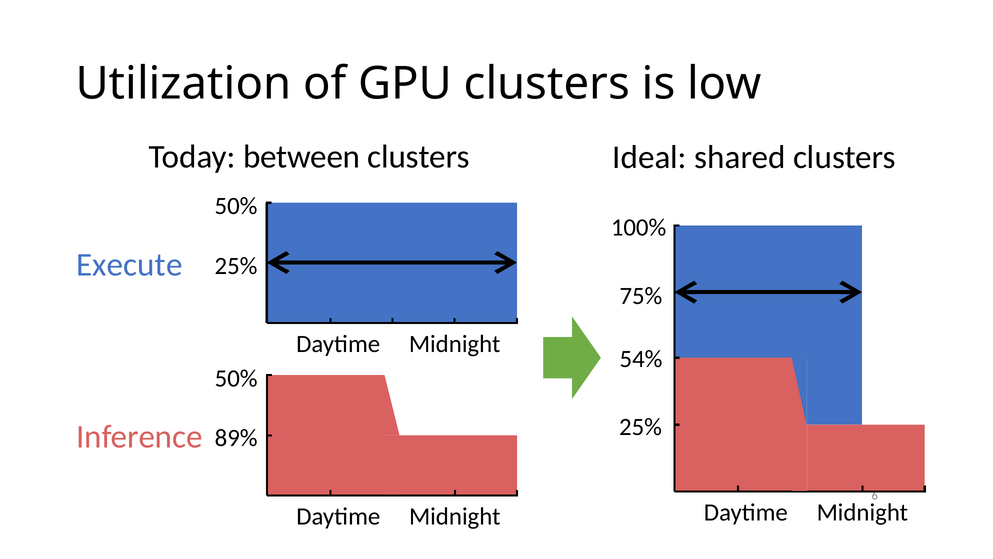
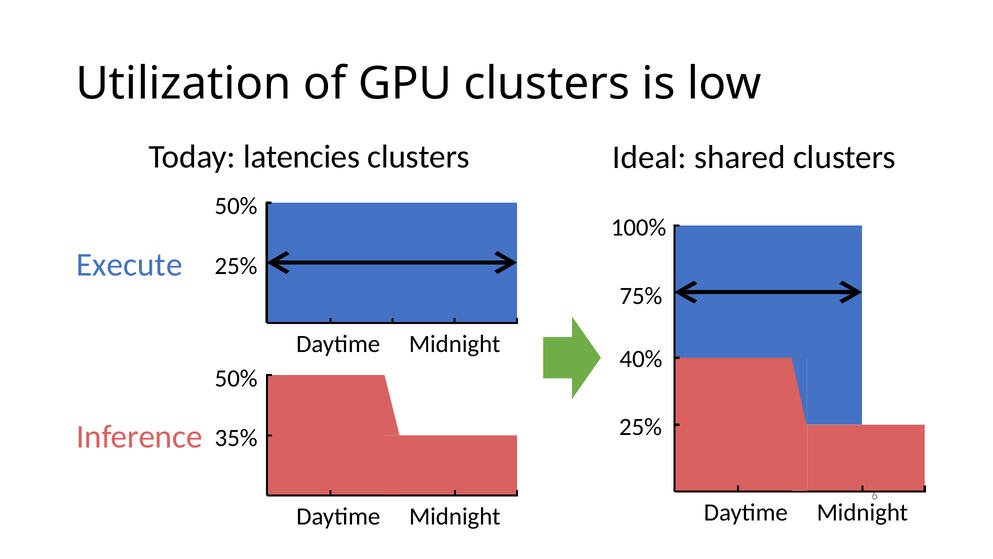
between: between -> latencies
54%: 54% -> 40%
89%: 89% -> 35%
